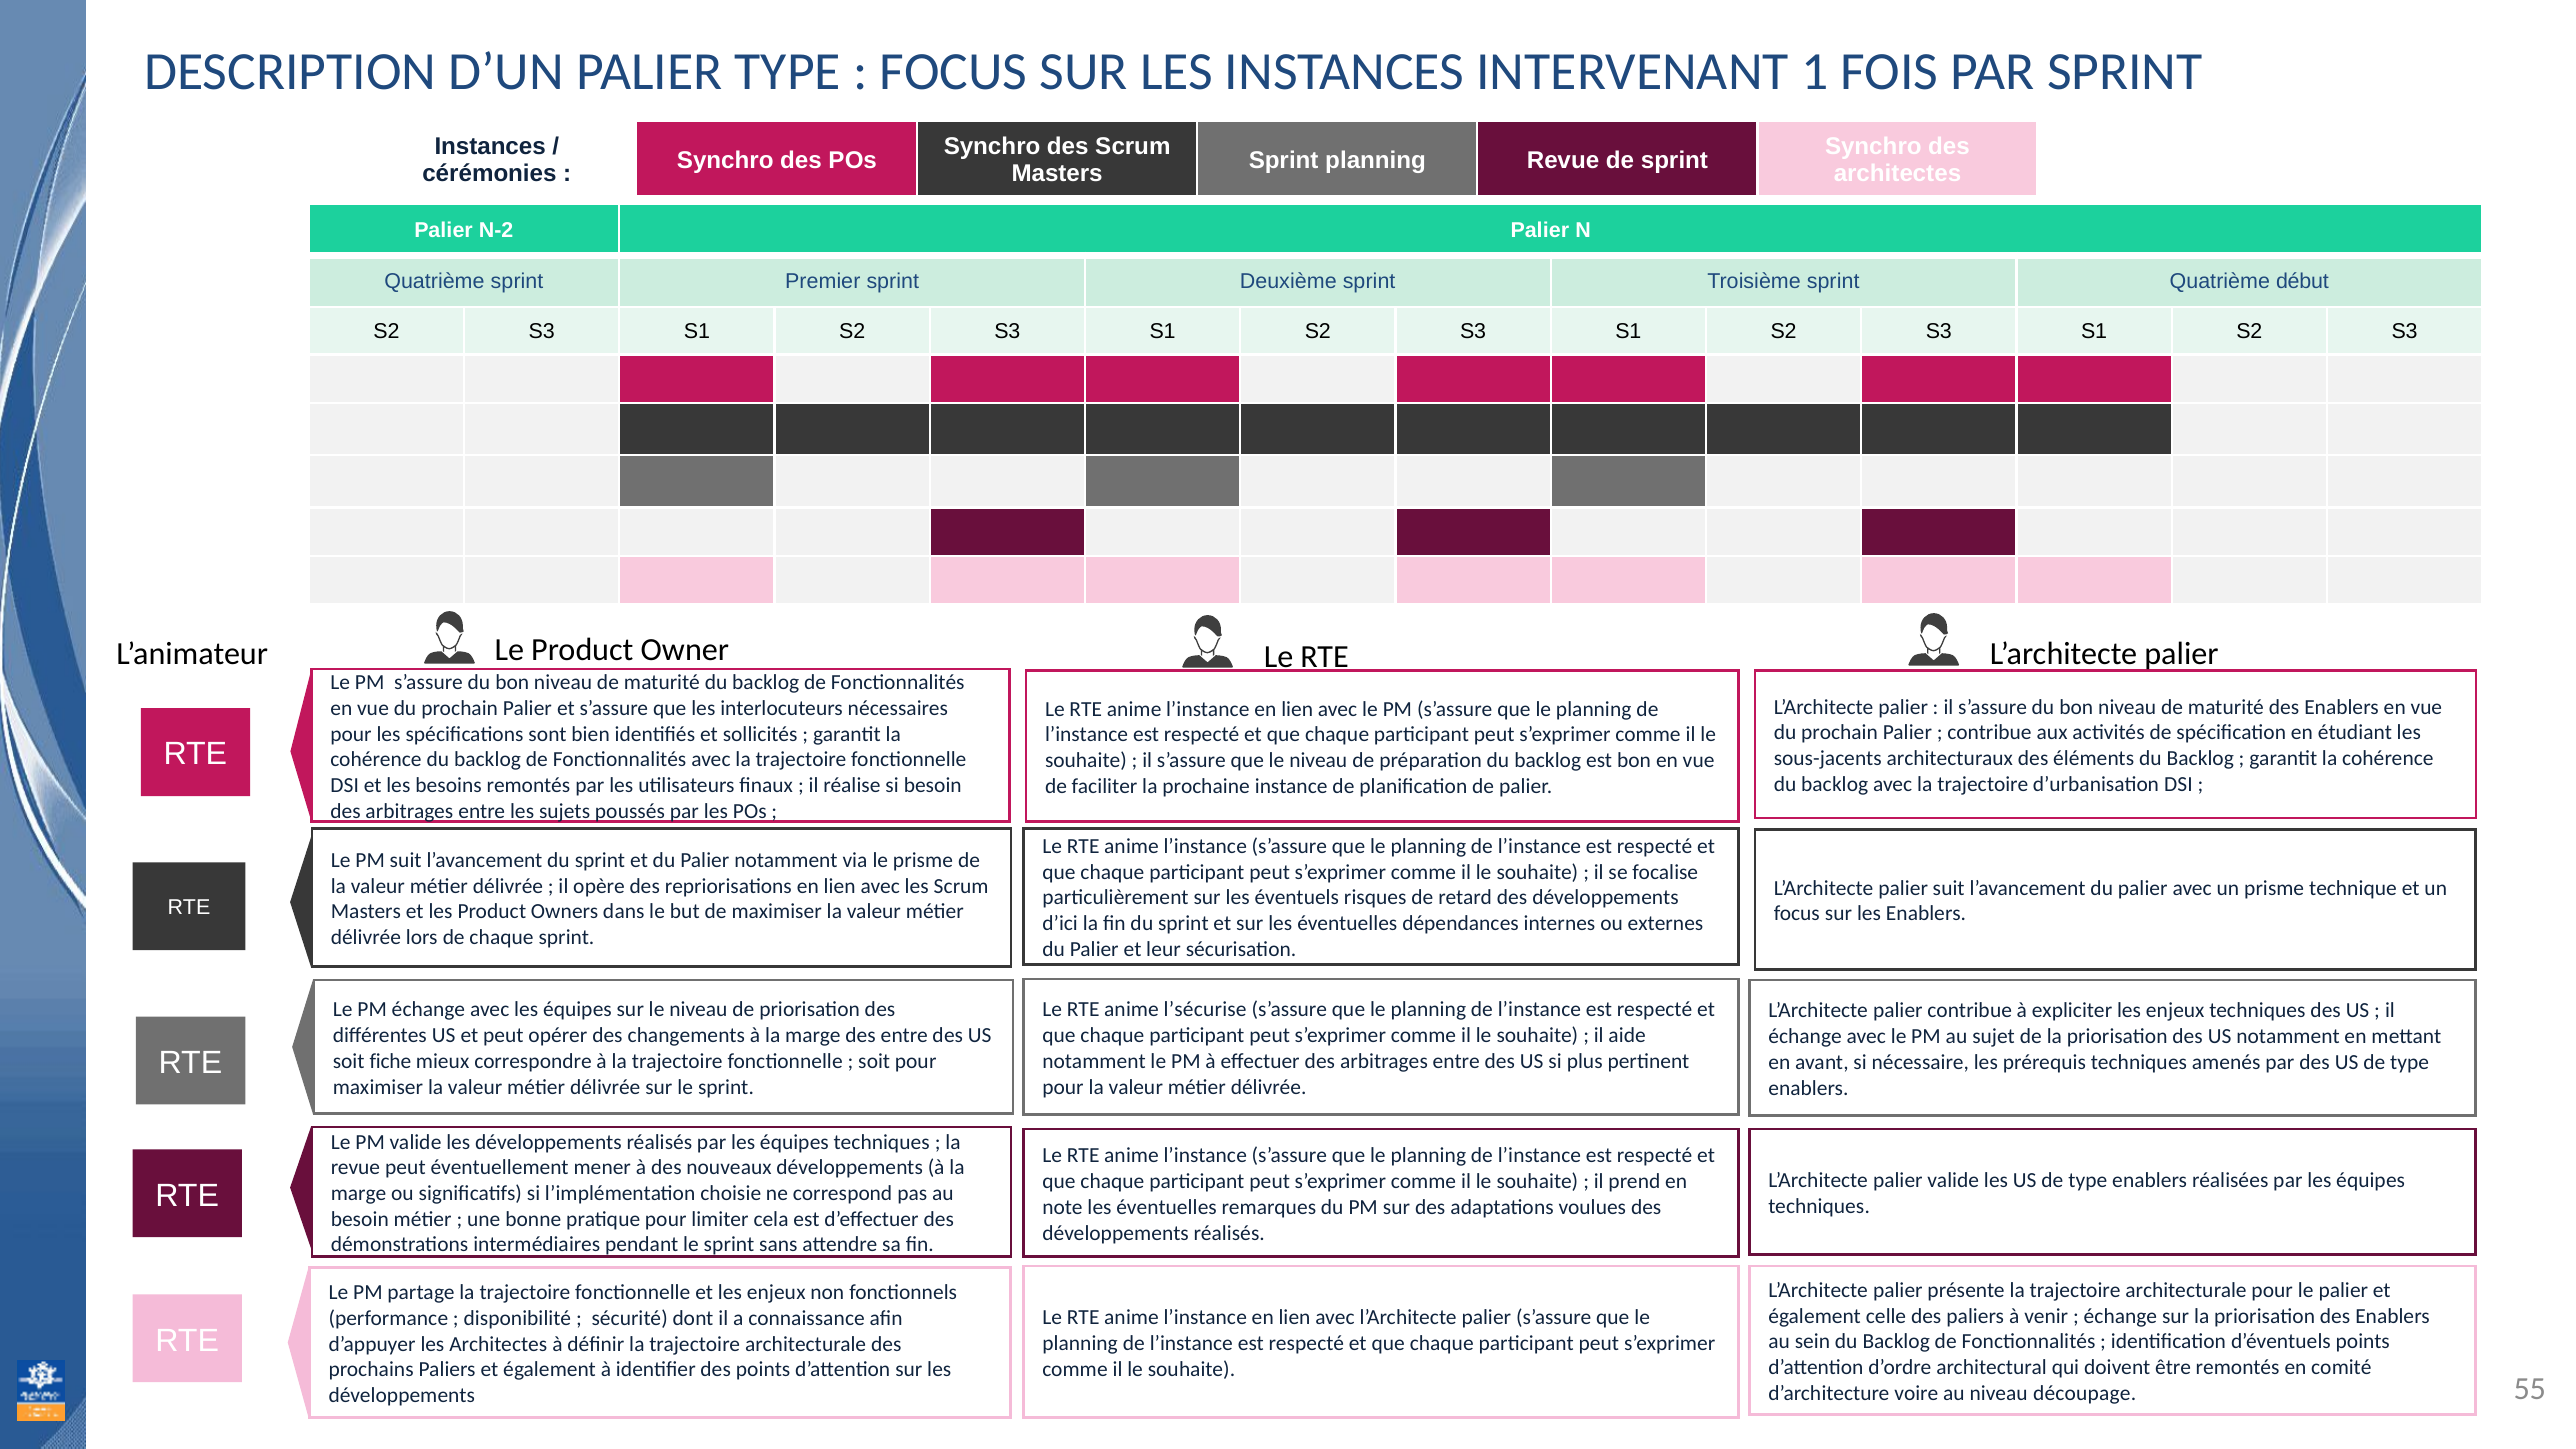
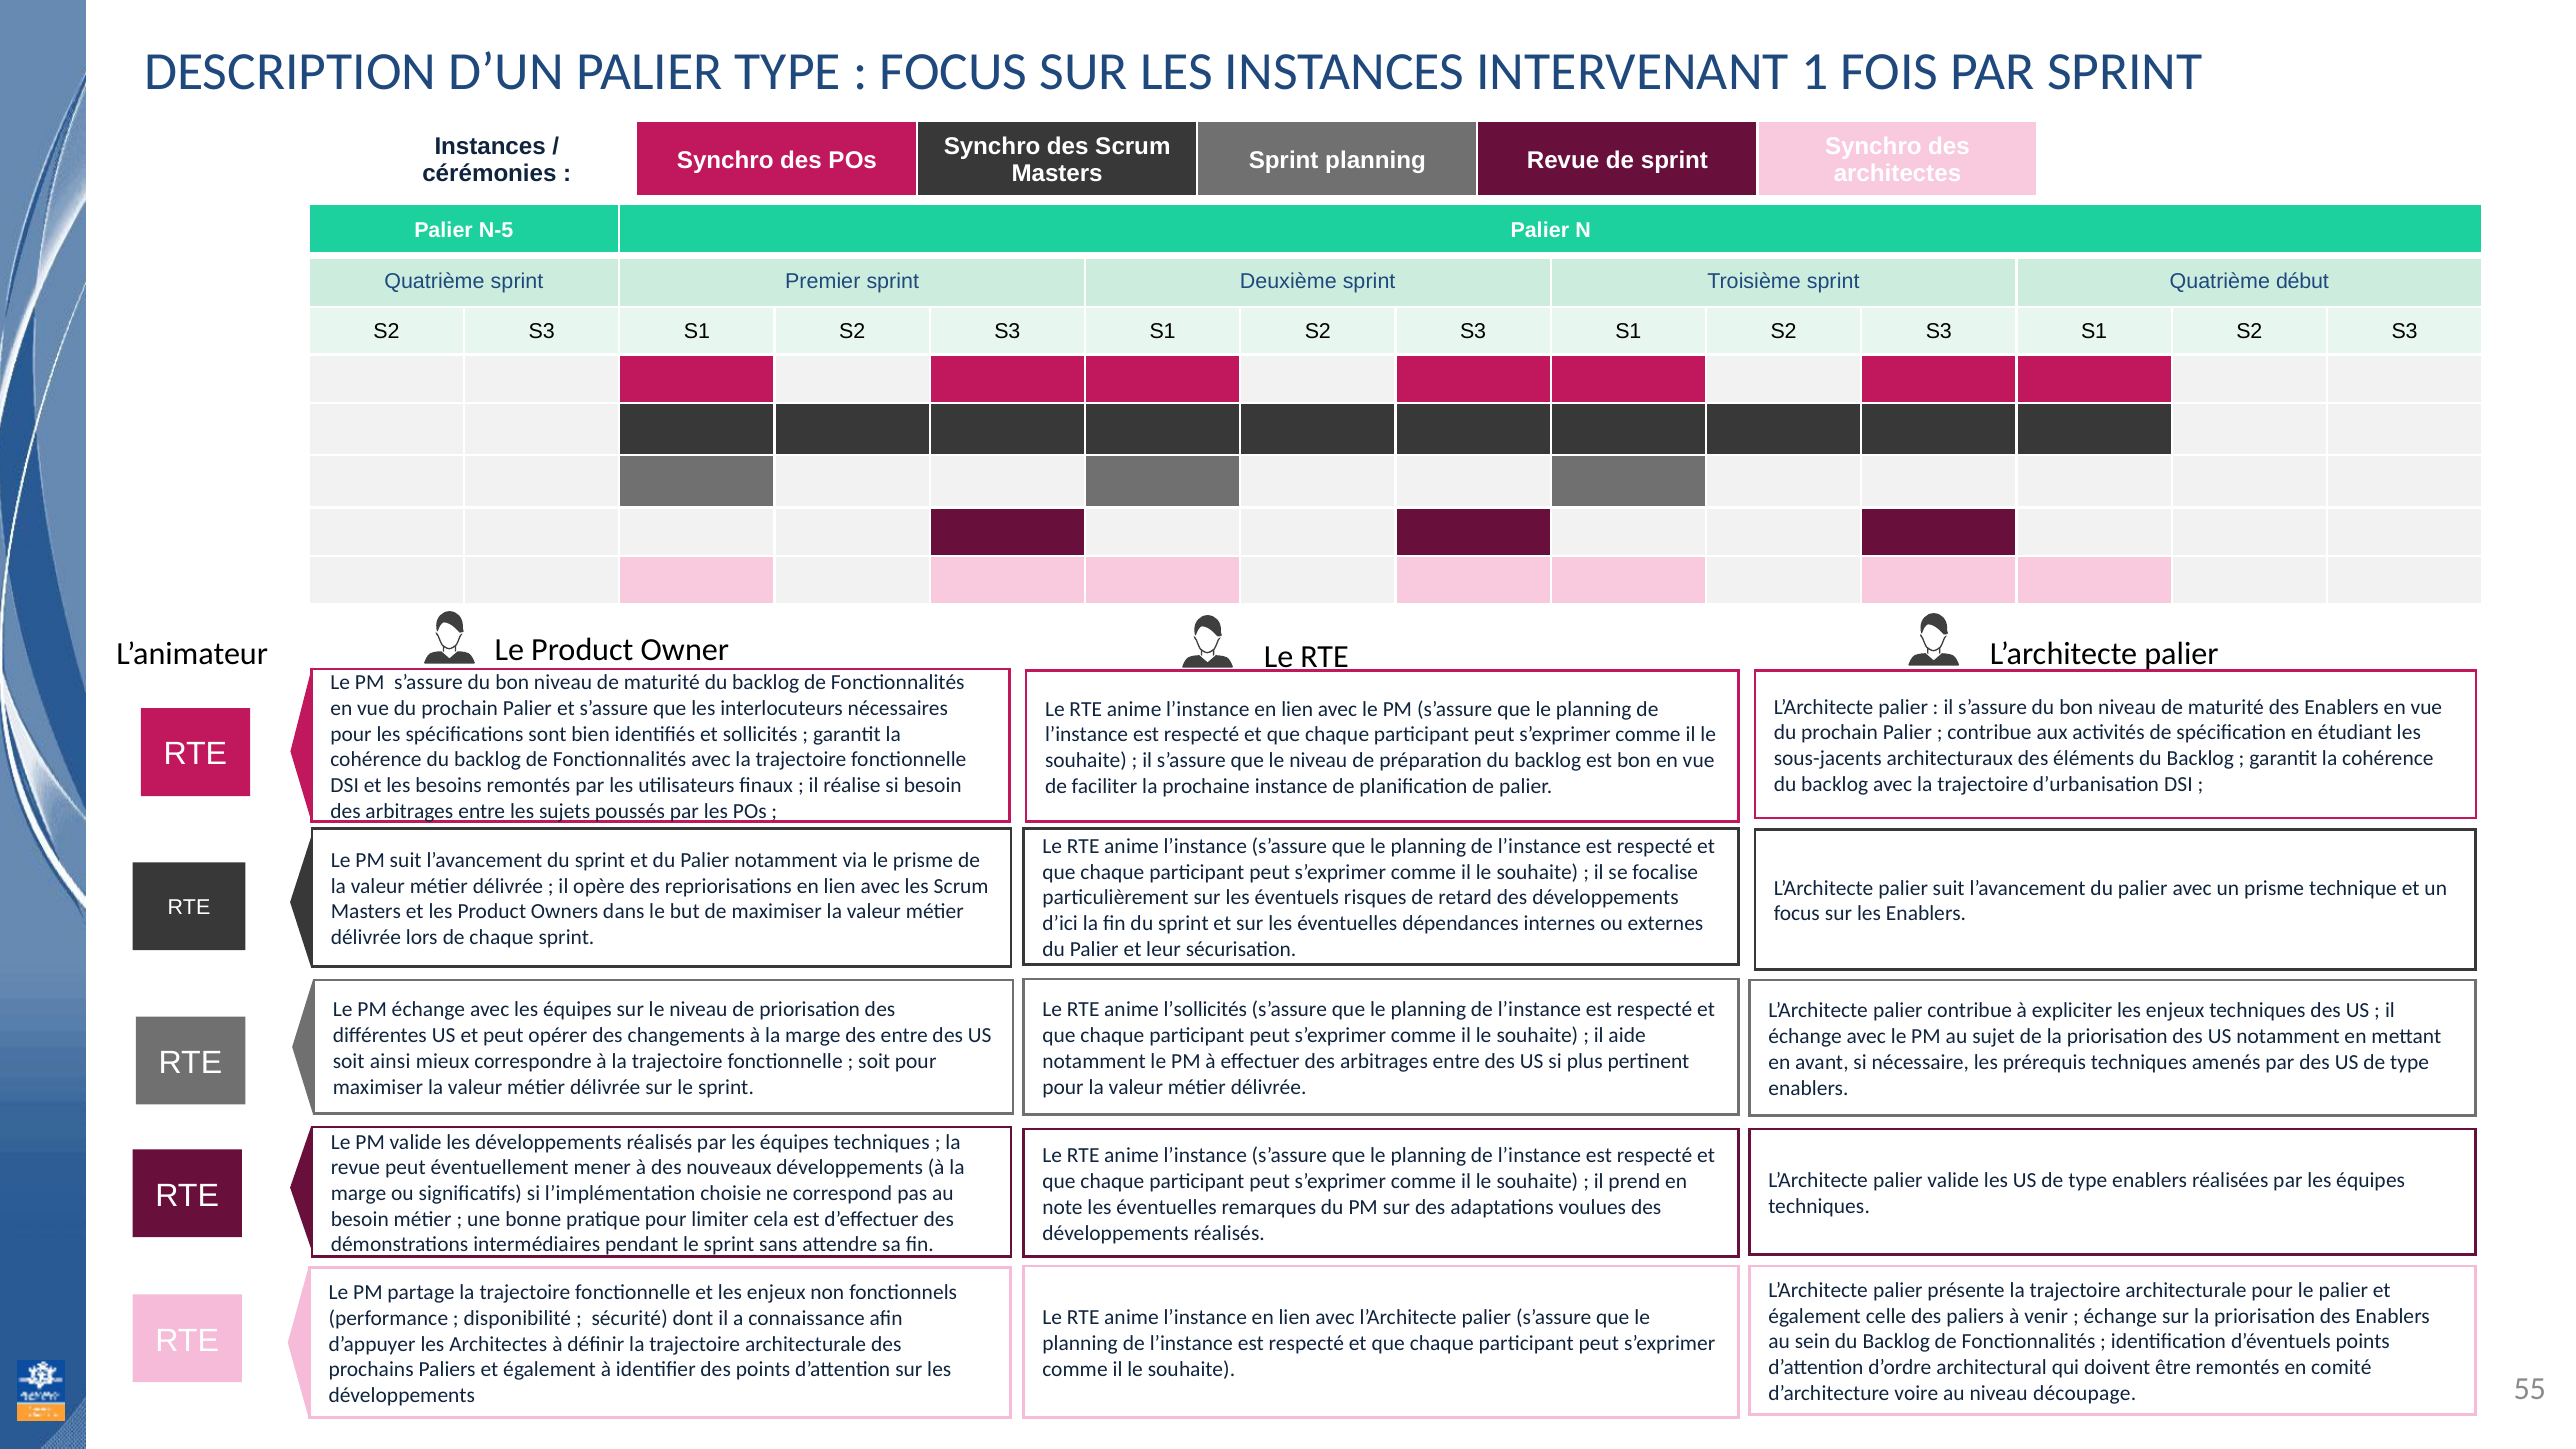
N-2: N-2 -> N-5
l’sécurise: l’sécurise -> l’sollicités
fiche: fiche -> ainsi
